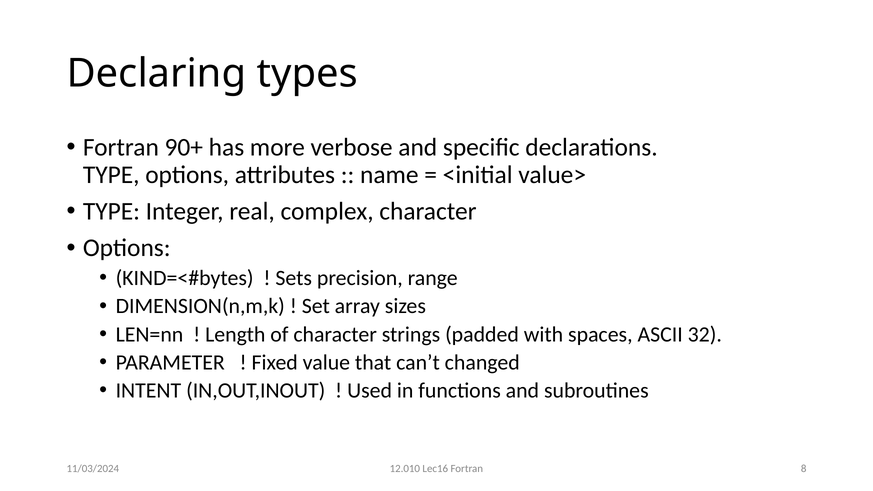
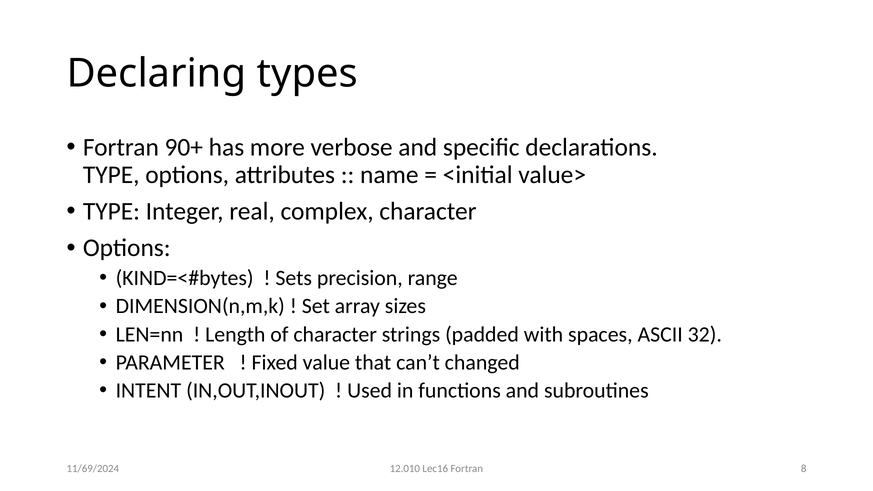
11/03/2024: 11/03/2024 -> 11/69/2024
